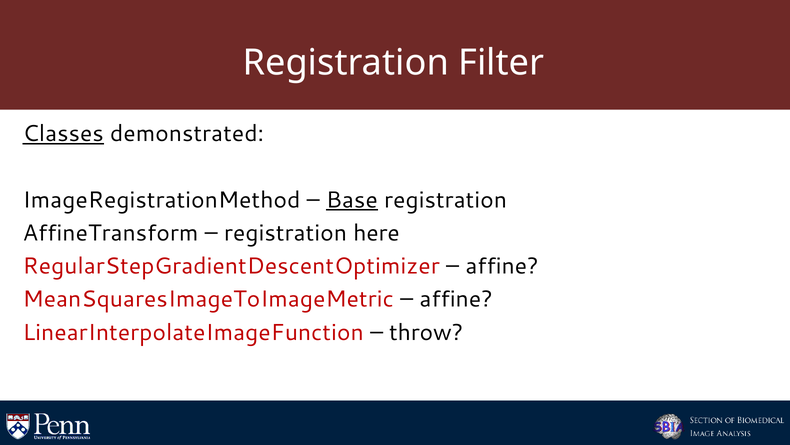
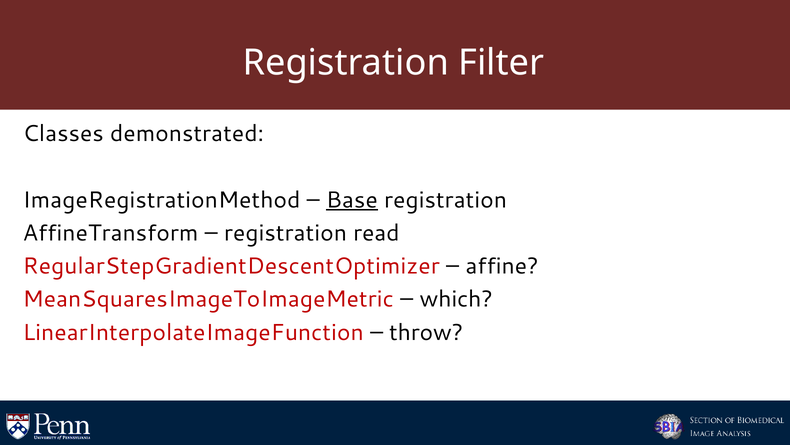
Classes underline: present -> none
here: here -> read
affine at (456, 299): affine -> which
